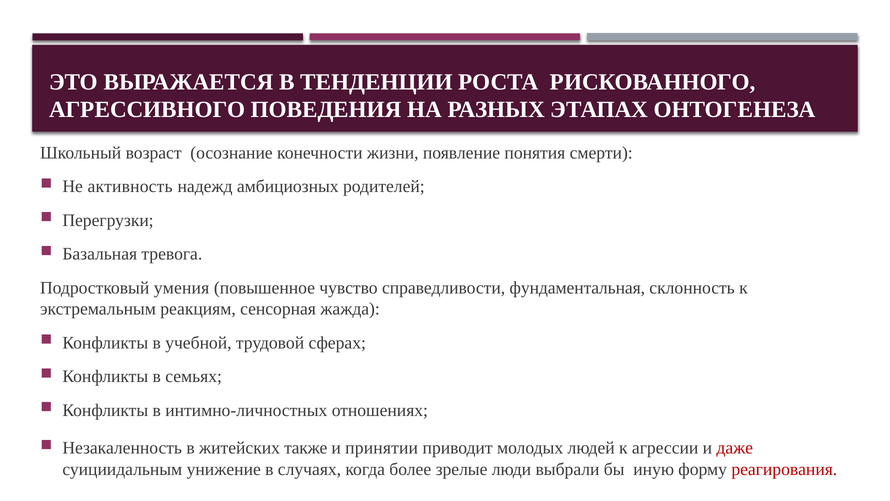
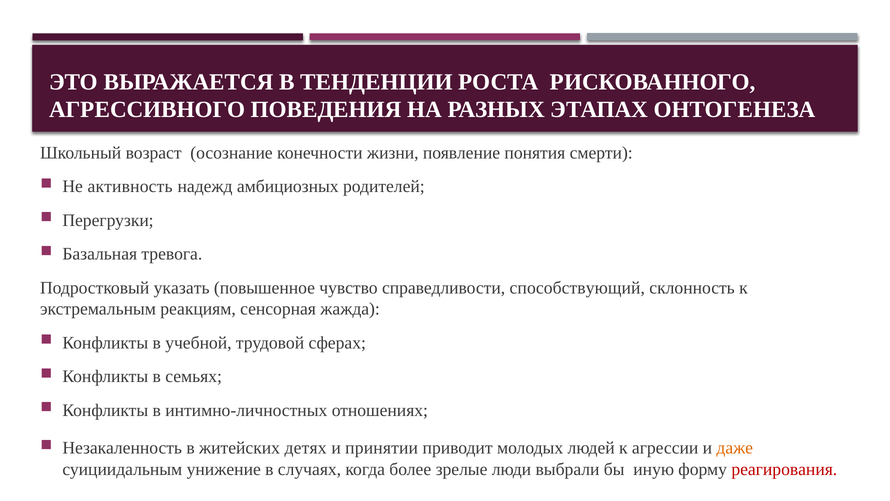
умения: умения -> указать
фундаментальная: фундаментальная -> способствующий
также: также -> детях
даже colour: red -> orange
